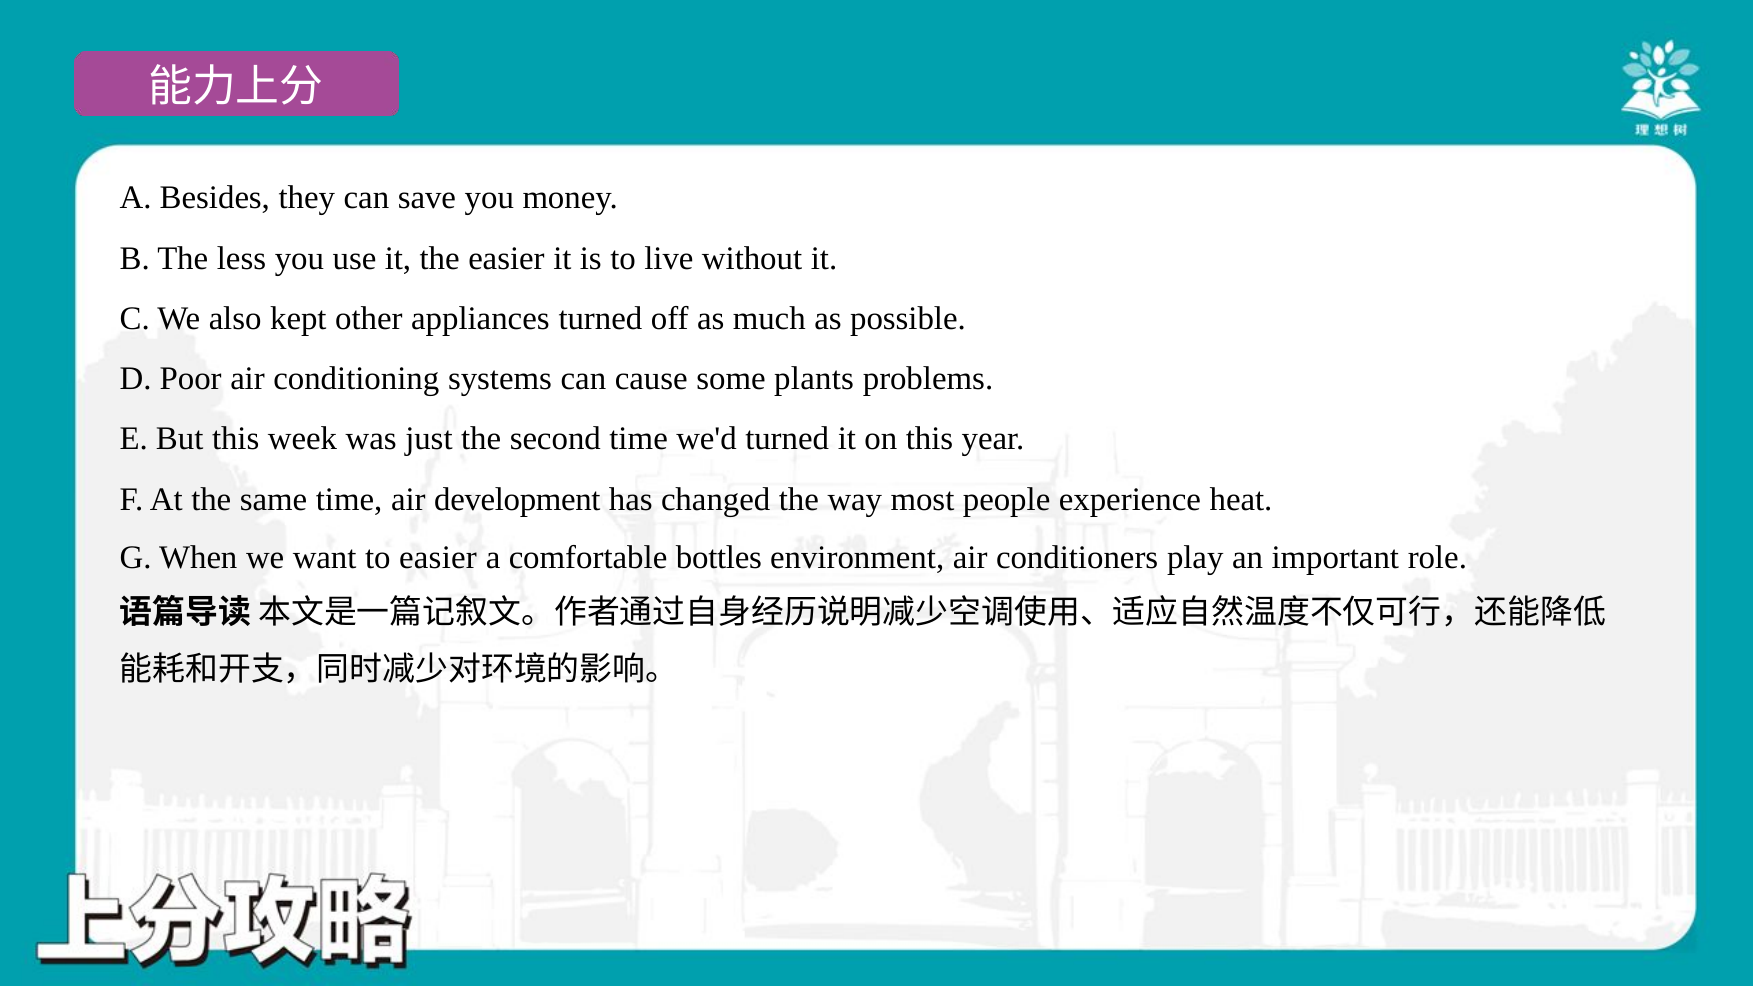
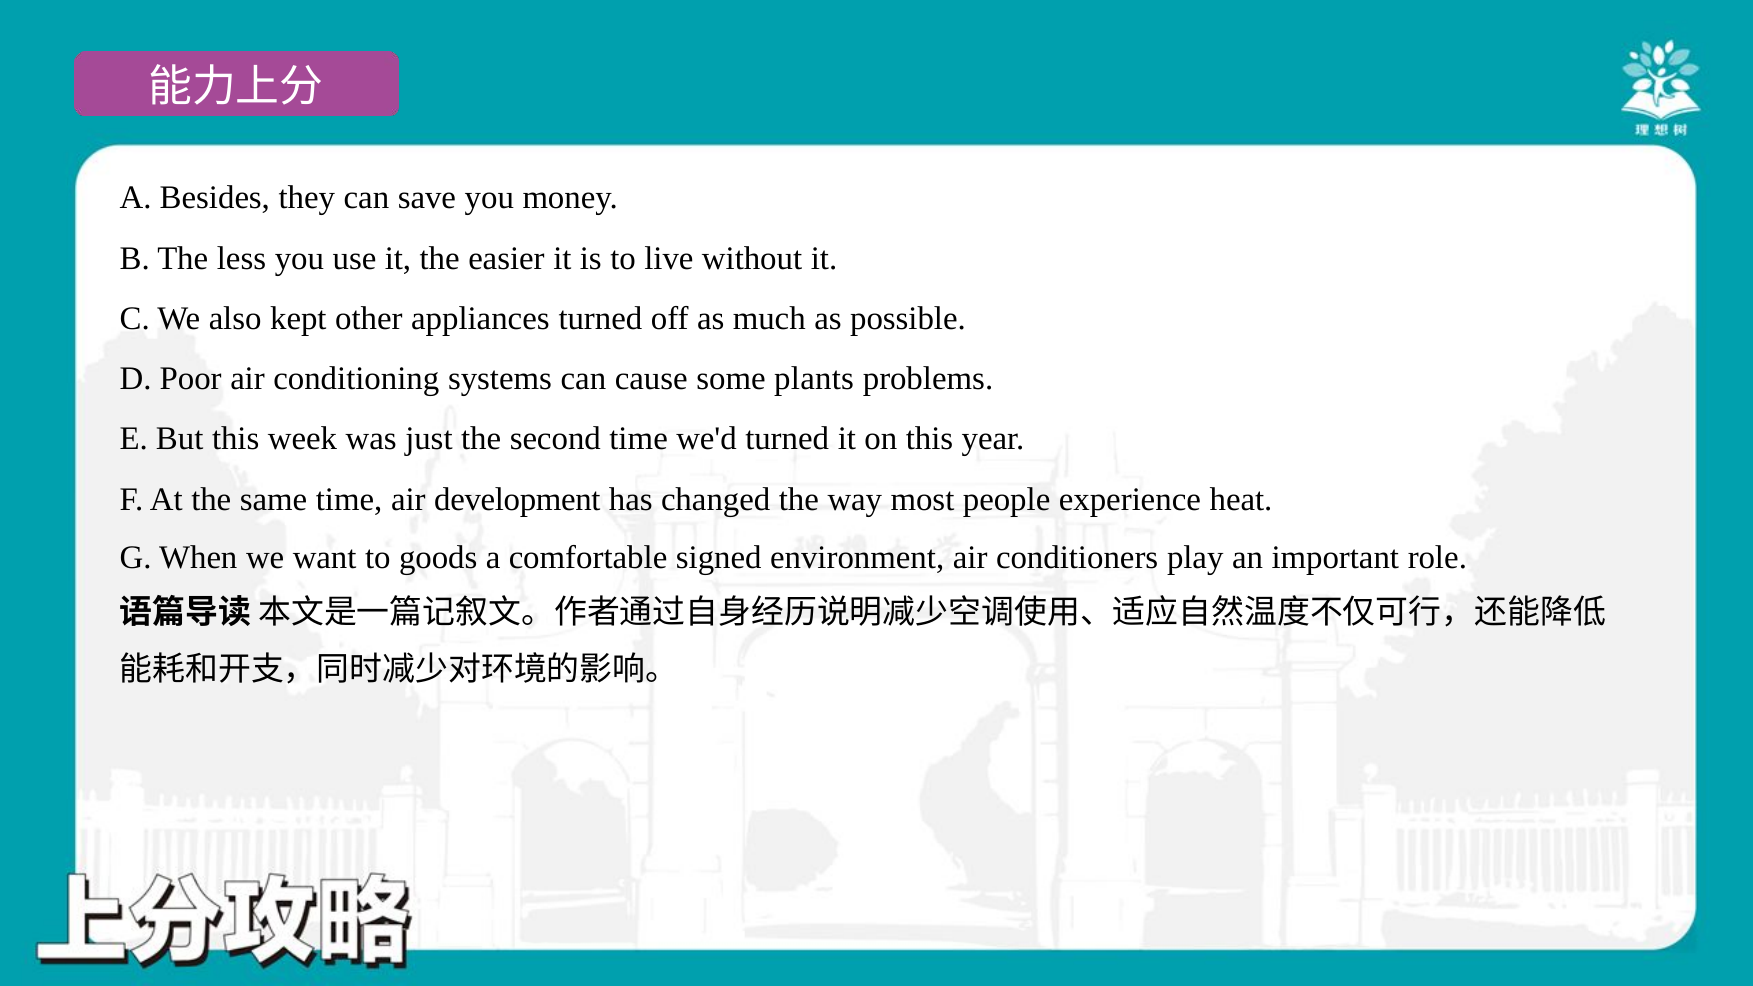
to easier: easier -> goods
bottles: bottles -> signed
